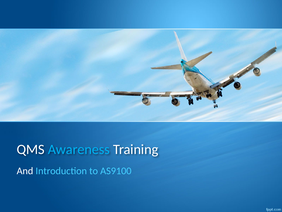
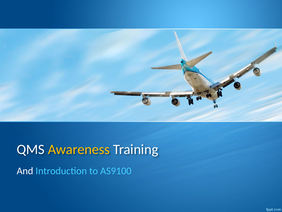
Awareness colour: light blue -> yellow
